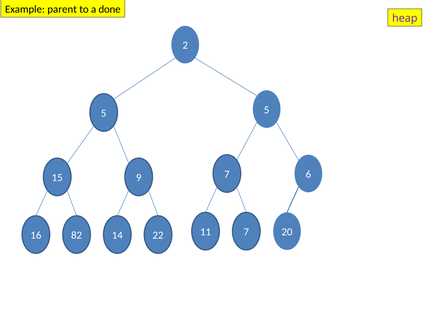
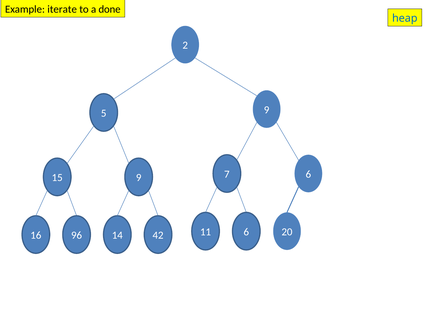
parent: parent -> iterate
heap colour: purple -> blue
5 5: 5 -> 9
11 7: 7 -> 6
82: 82 -> 96
22: 22 -> 42
